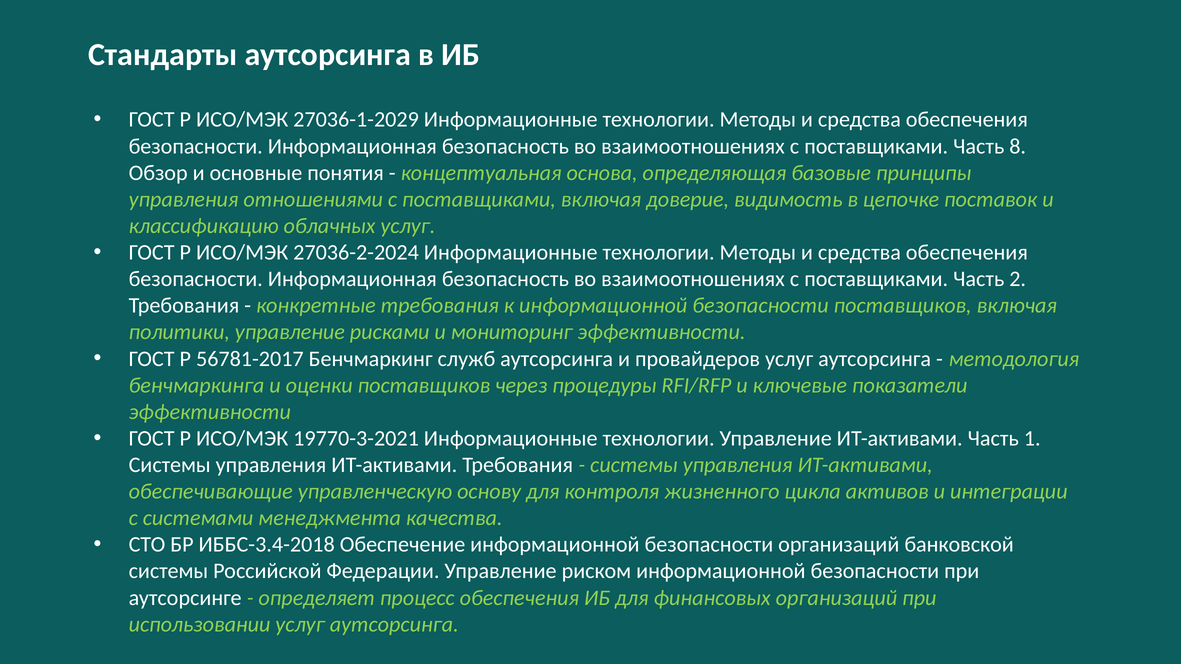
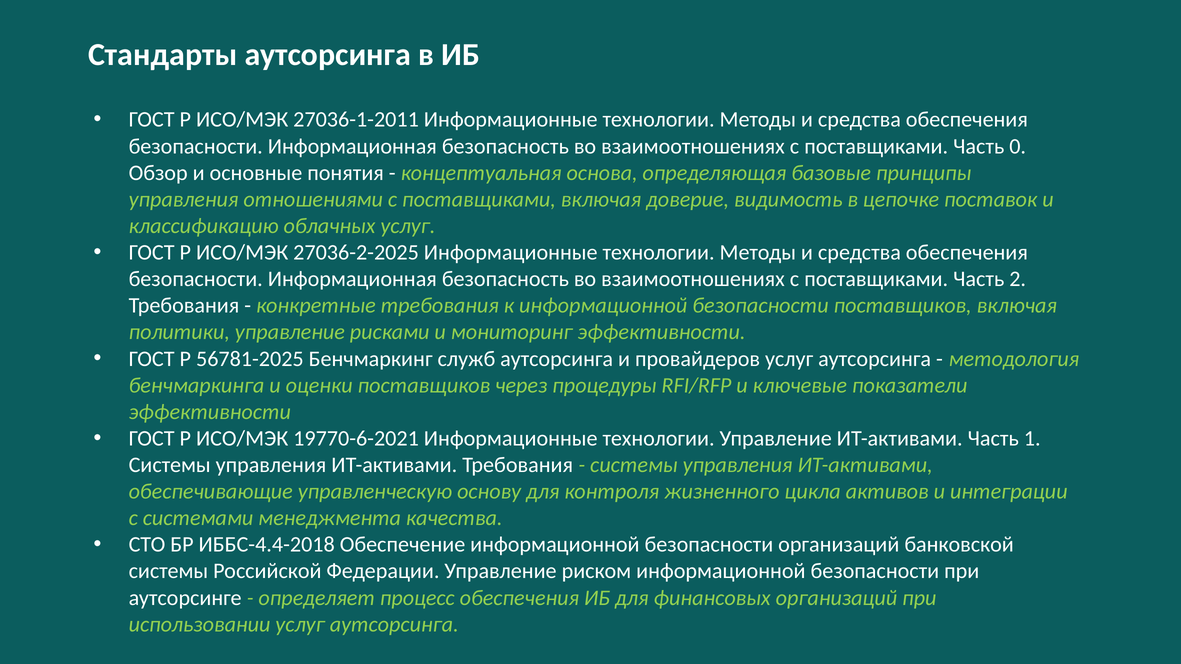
27036-1-2029: 27036-1-2029 -> 27036-1-2011
8: 8 -> 0
27036-2-2024: 27036-2-2024 -> 27036-2-2025
56781-2017: 56781-2017 -> 56781-2025
19770-3-2021: 19770-3-2021 -> 19770-6-2021
ИББС-3.4-2018: ИББС-3.4-2018 -> ИББС-4.4-2018
